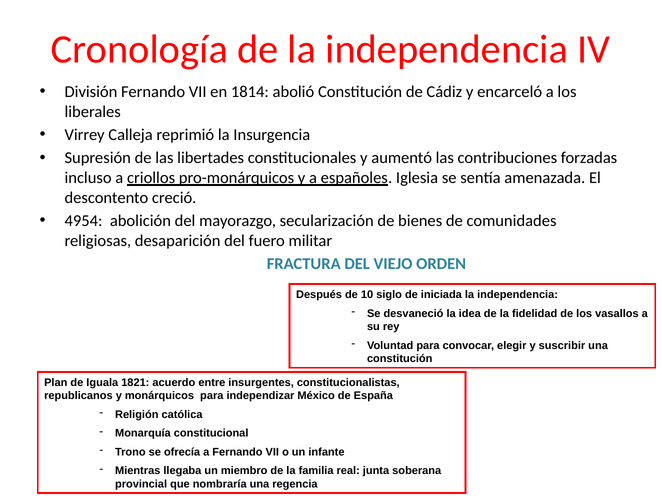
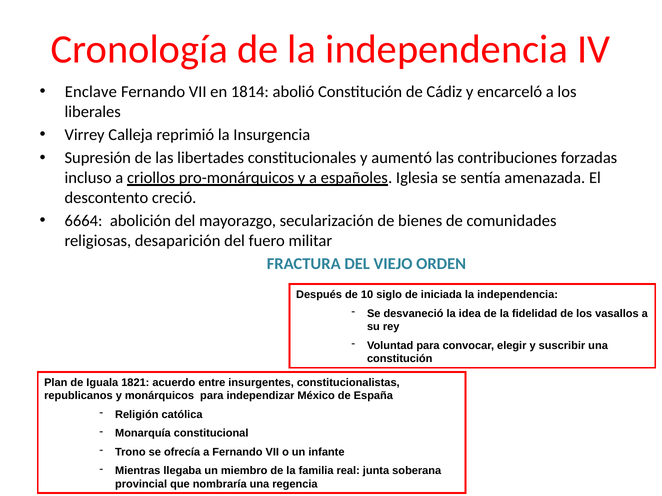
División: División -> Enclave
4954: 4954 -> 6664
